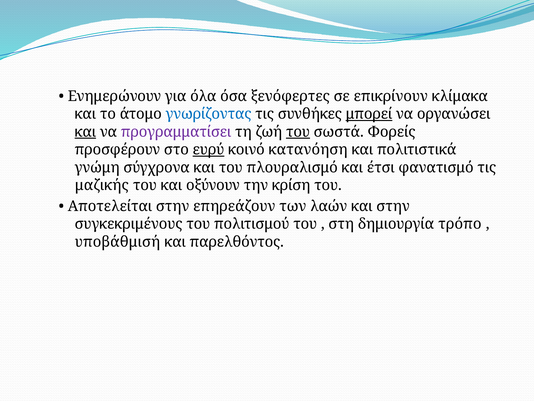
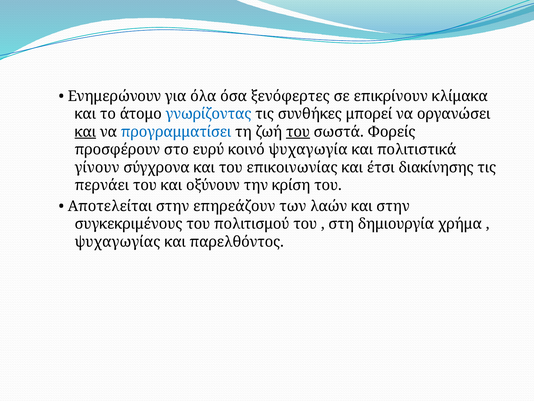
μπορεί underline: present -> none
προγραμματίσει colour: purple -> blue
ευρύ underline: present -> none
κατανόηση: κατανόηση -> ψυχαγωγία
γνώμη: γνώμη -> γίνουν
πλουραλισμό: πλουραλισμό -> επικοινωνίας
φανατισμό: φανατισμό -> διακίνησης
μαζικής: μαζικής -> περνάει
τρόπο: τρόπο -> χρήμα
υποβάθμισή: υποβάθμισή -> ψυχαγωγίας
